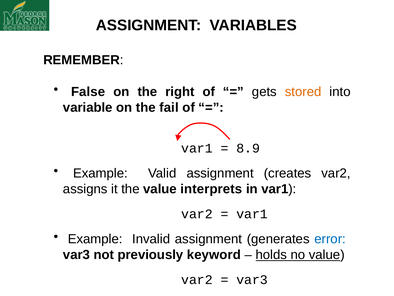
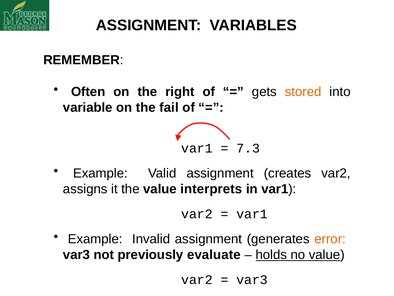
False: False -> Often
8.9: 8.9 -> 7.3
error colour: blue -> orange
keyword: keyword -> evaluate
